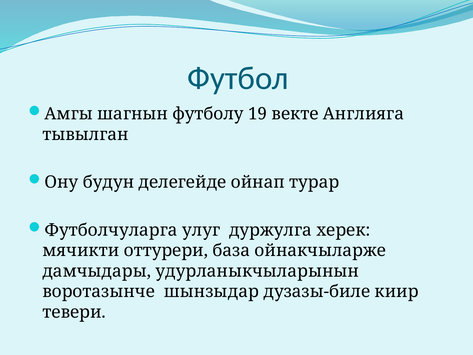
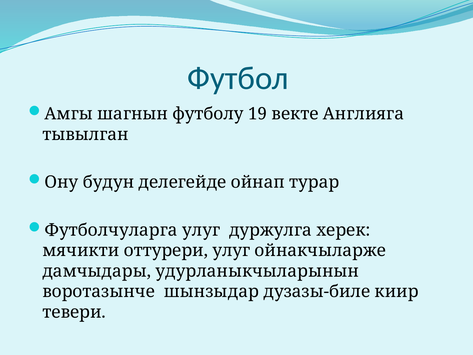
оттурери база: база -> улуг
